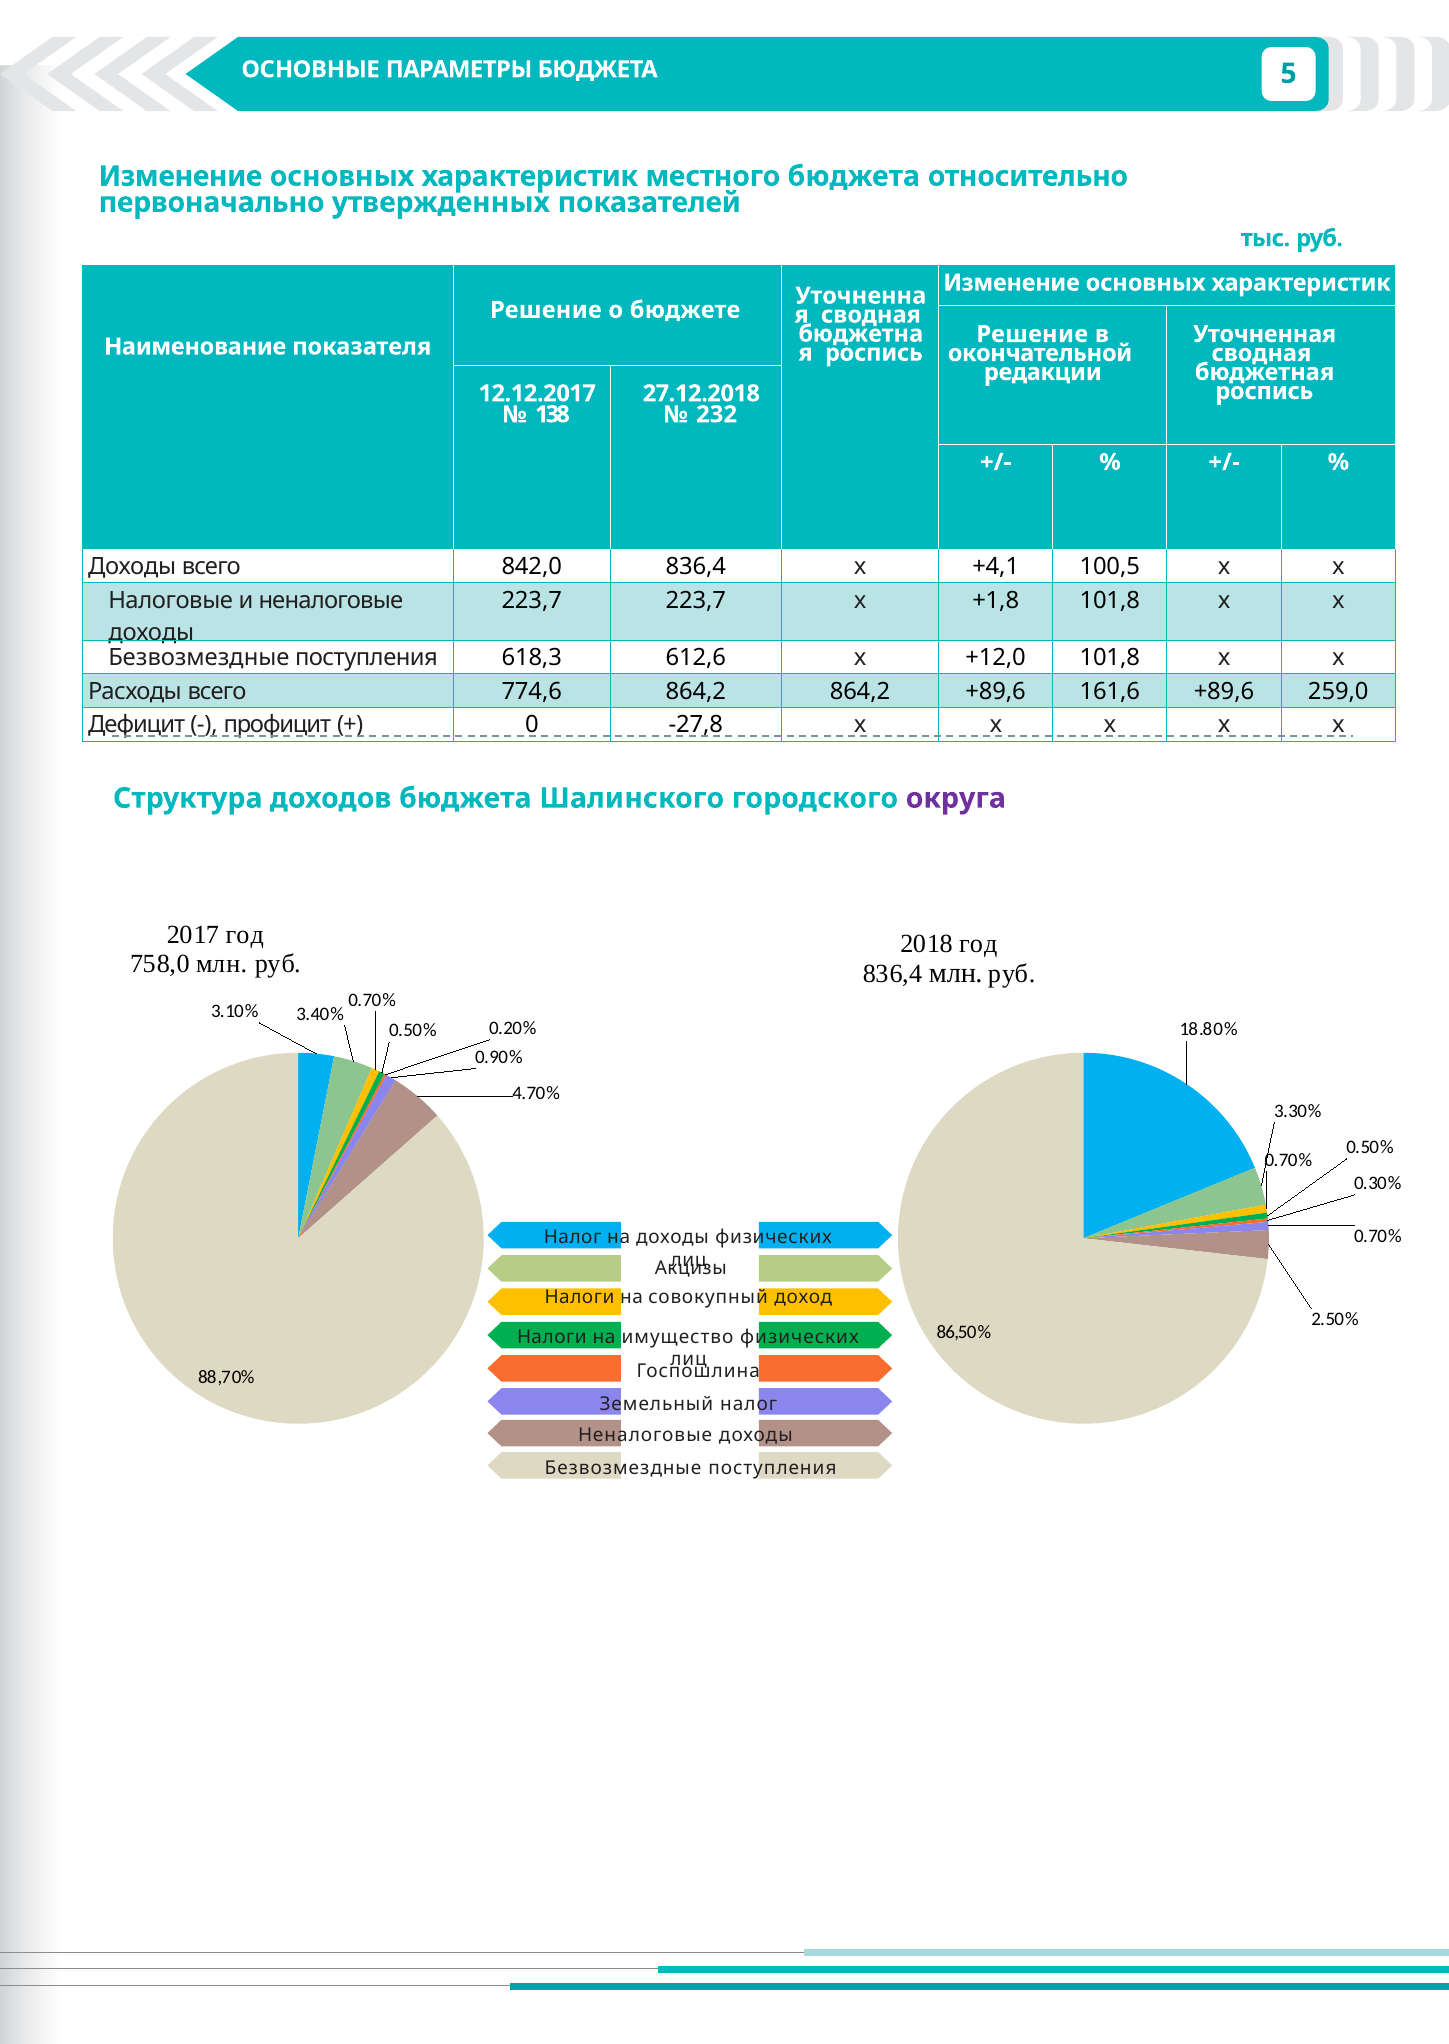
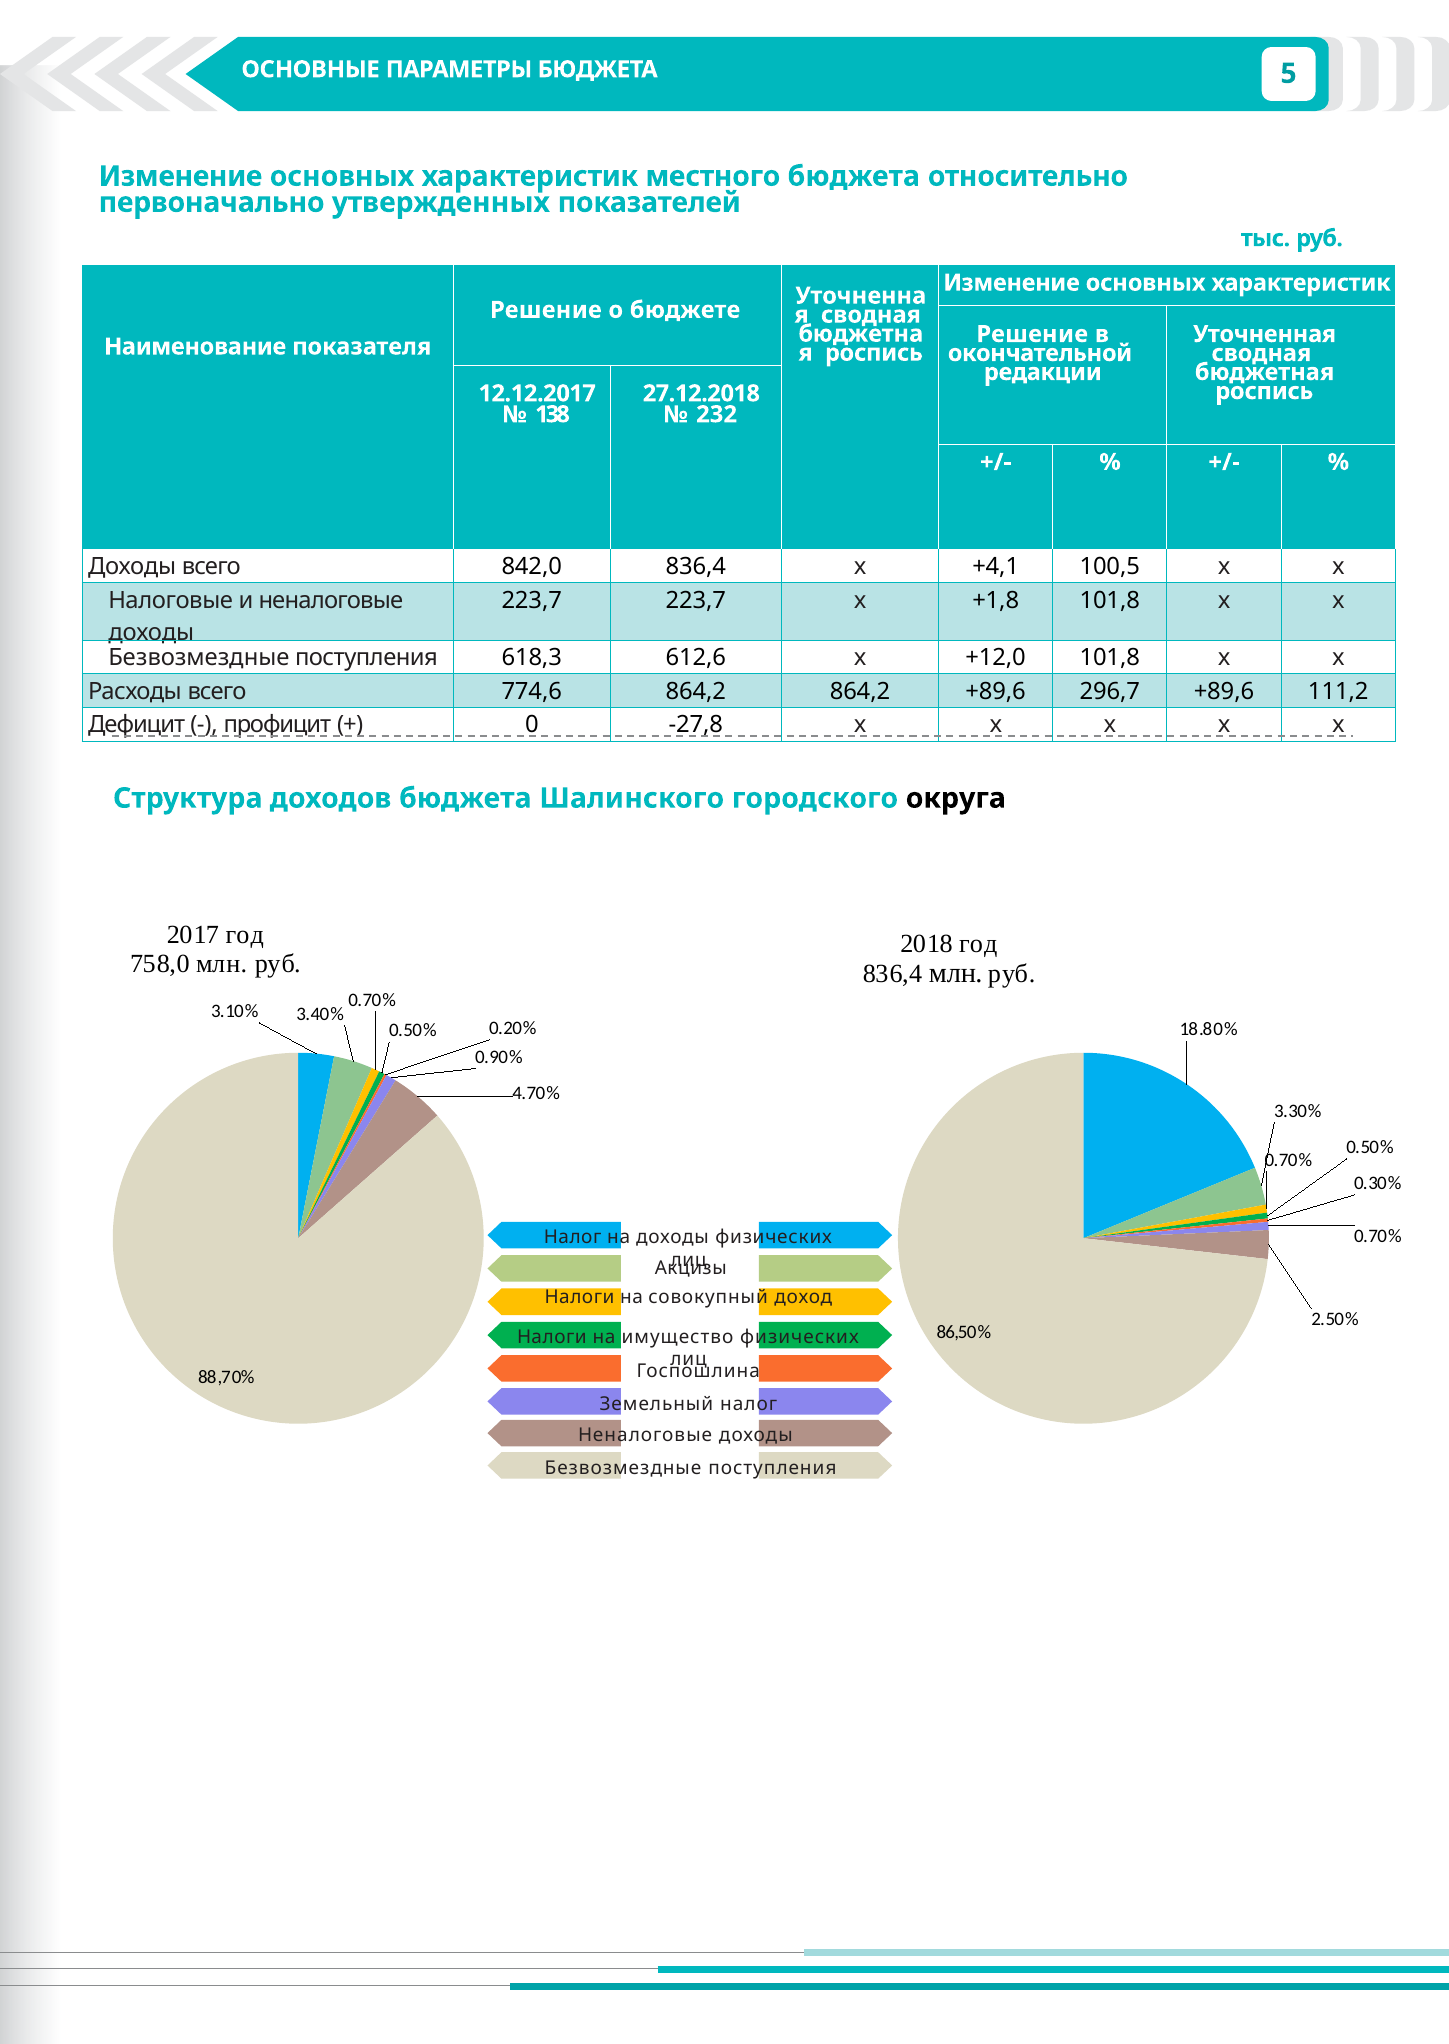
161,6: 161,6 -> 296,7
259,0: 259,0 -> 111,2
округа colour: purple -> black
